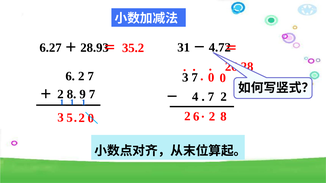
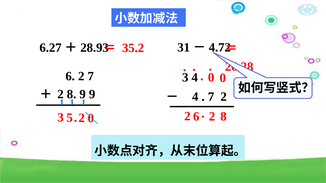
3 7: 7 -> 4
9 7: 7 -> 9
